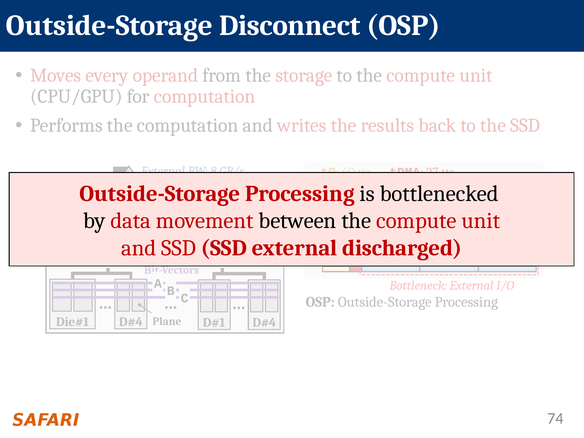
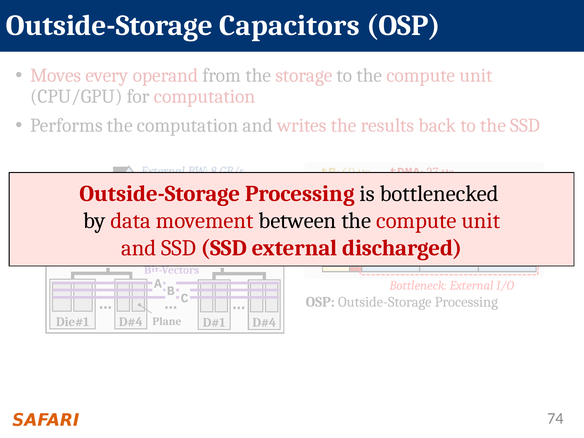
Disconnect: Disconnect -> Capacitors
